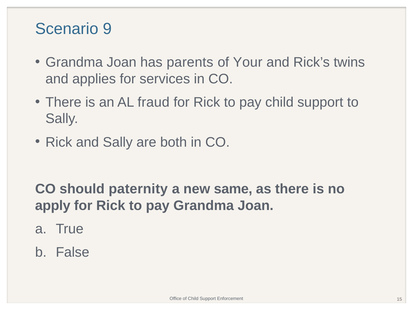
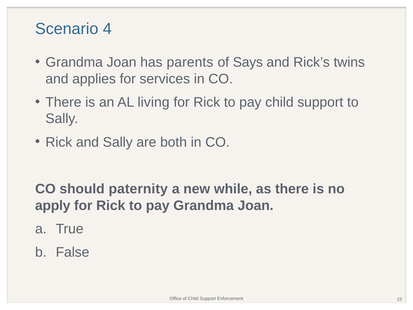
9: 9 -> 4
Your: Your -> Says
fraud: fraud -> living
same: same -> while
